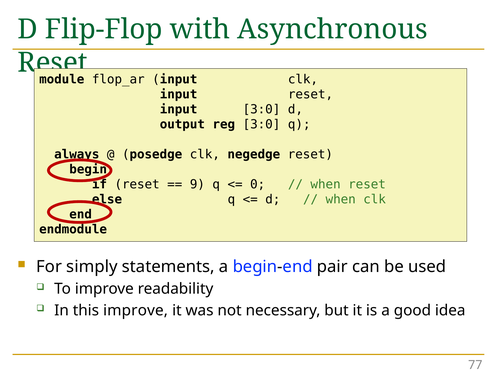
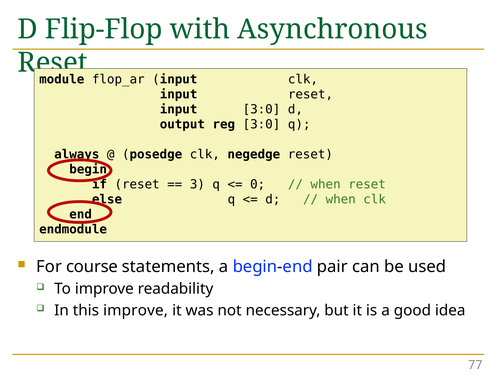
9: 9 -> 3
simply: simply -> course
